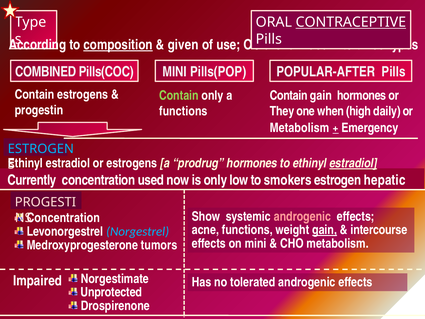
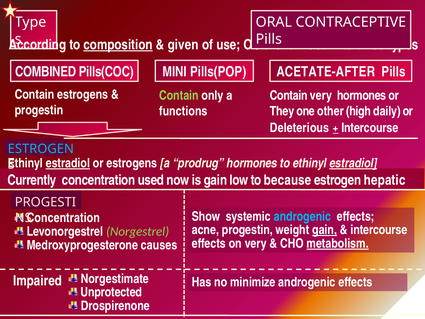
CONTRACEPTIVE underline: present -> none
POPULAR-AFTER: POPULAR-AFTER -> ACETATE-AFTER
Contain gain: gain -> very
when: when -> other
Metabolism at (300, 128): Metabolism -> Deleterious
Emergency at (370, 128): Emergency -> Intercourse
estradiol at (68, 163) underline: none -> present
is only: only -> gain
smokers: smokers -> because
androgenic at (302, 216) colour: pink -> light blue
acne functions: functions -> progestin
Norgestrel colour: light blue -> light green
on mini: mini -> very
metabolism at (338, 243) underline: none -> present
tumors: tumors -> causes
tolerated: tolerated -> minimize
